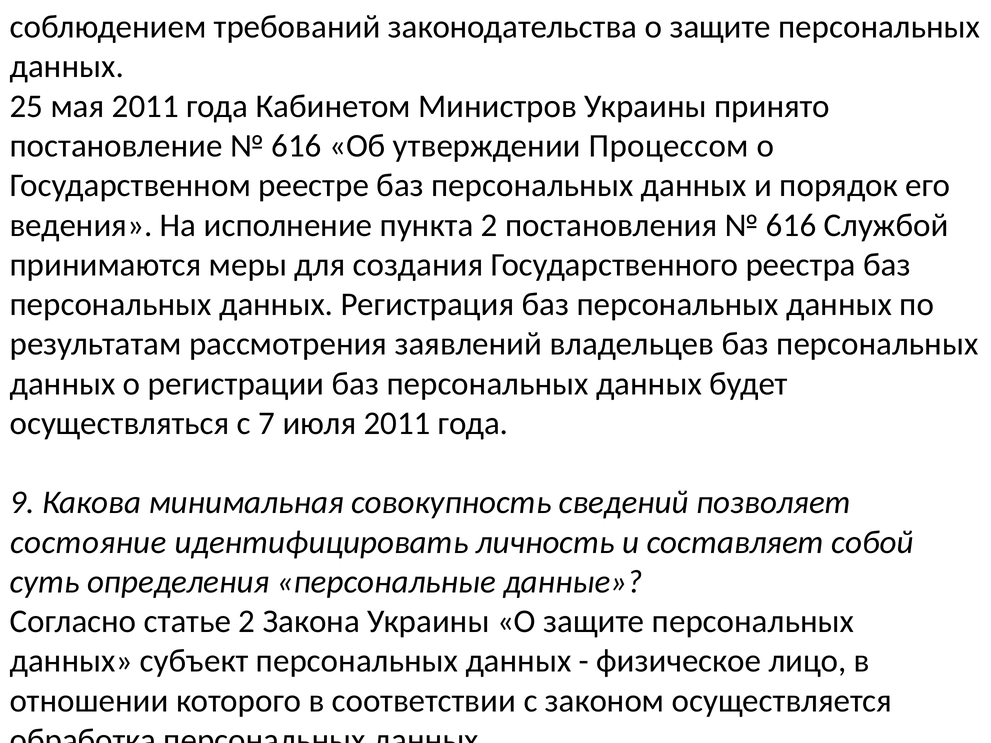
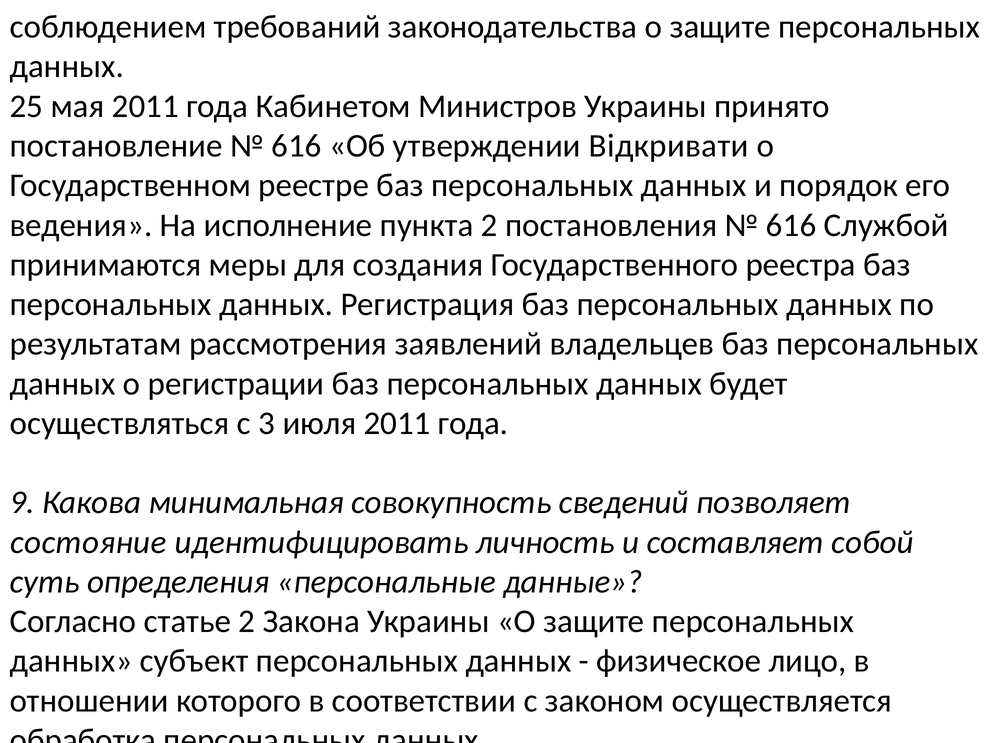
Процессом: Процессом -> Відкривати
7: 7 -> 3
